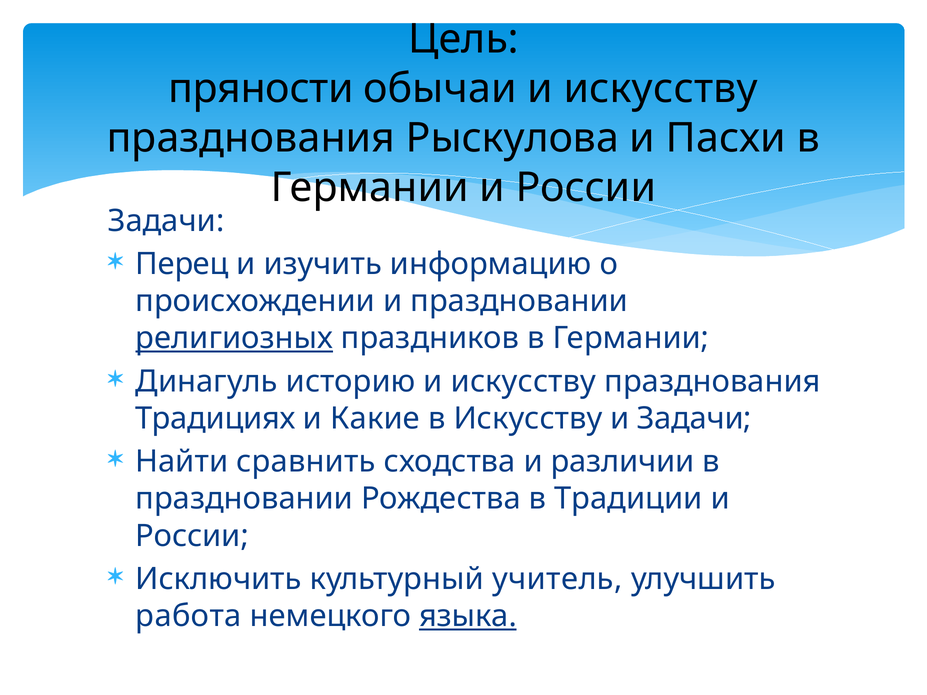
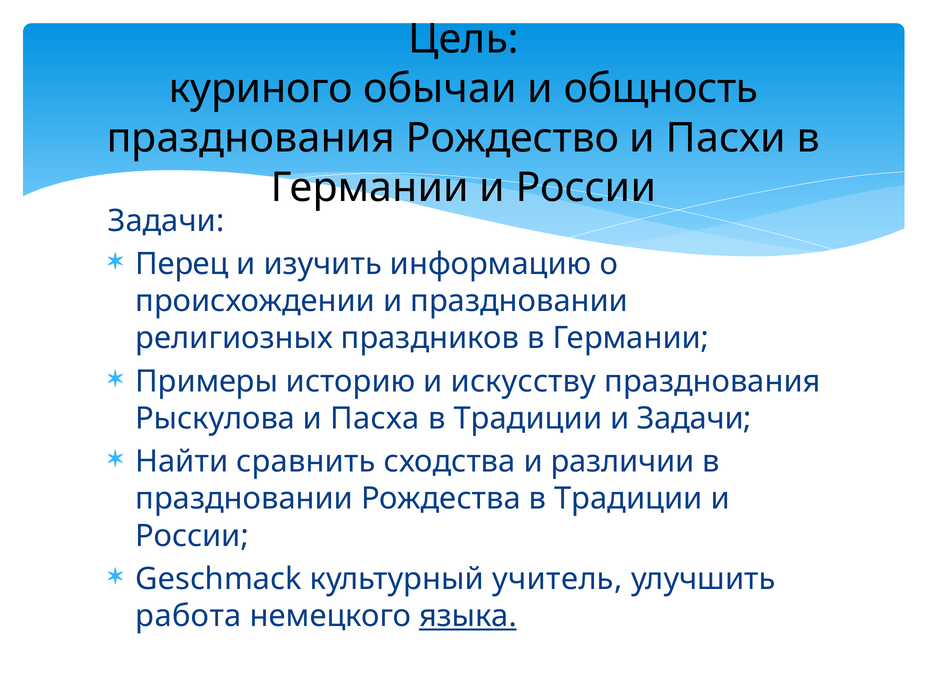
пряности: пряности -> куриного
обычаи и искусству: искусству -> общность
Рыскулова: Рыскулова -> Рождество
религиозных underline: present -> none
Динагуль: Динагуль -> Примеры
Традициях: Традициях -> Рыскулова
Какие: Какие -> Пасха
Искусству at (528, 419): Искусству -> Традиции
Исключить: Исключить -> Geschmack
